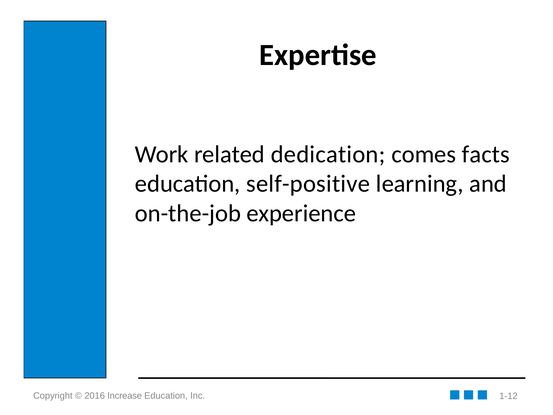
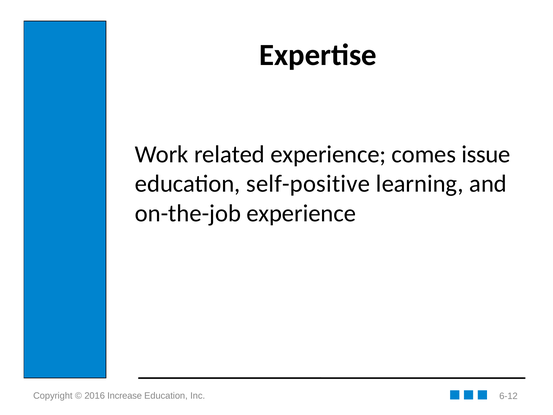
related dedication: dedication -> experience
facts: facts -> issue
1-12: 1-12 -> 6-12
